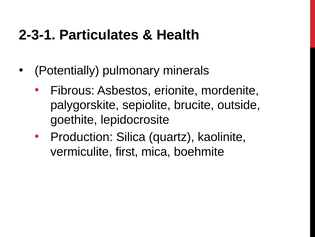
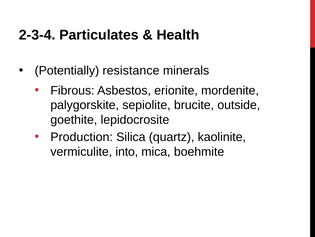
2-3-1: 2-3-1 -> 2-3-4
pulmonary: pulmonary -> resistance
first: first -> into
